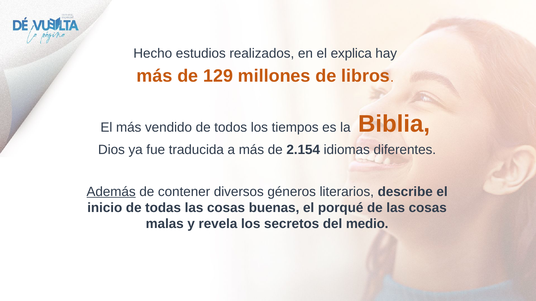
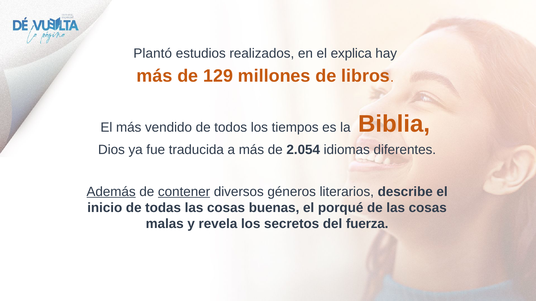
Hecho: Hecho -> Plantó
2.154: 2.154 -> 2.054
contener underline: none -> present
medio: medio -> fuerza
